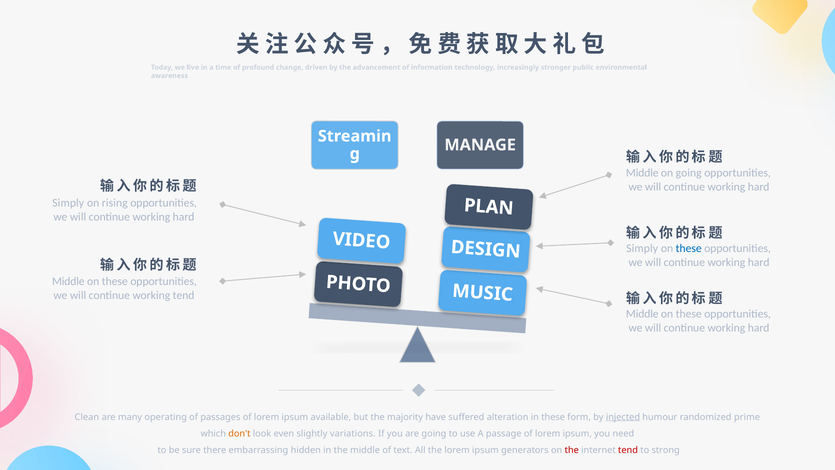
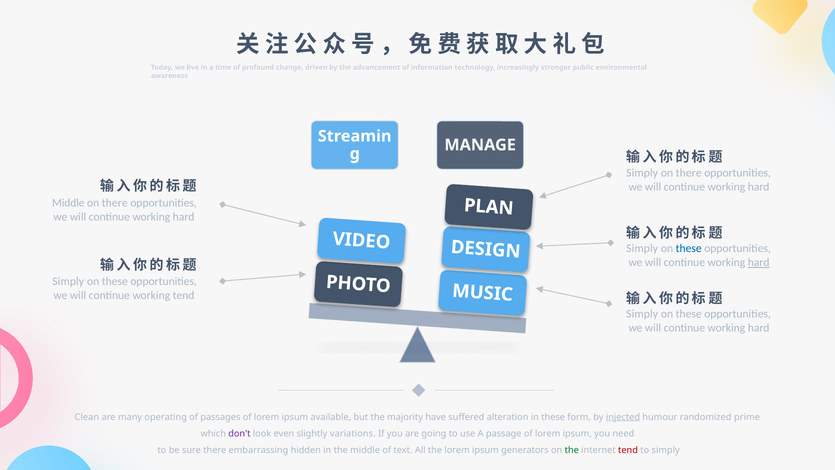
Middle at (642, 173): Middle -> Simply
going at (689, 173): going -> there
Simply at (68, 203): Simply -> Middle
rising at (115, 203): rising -> there
hard at (759, 262) underline: none -> present
Middle at (68, 281): Middle -> Simply
Middle at (642, 314): Middle -> Simply
don't colour: orange -> purple
the at (572, 450) colour: red -> green
to strong: strong -> simply
